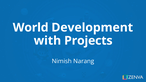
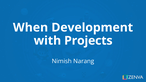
World: World -> When
